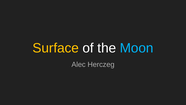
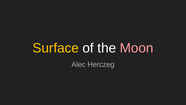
Moon colour: light blue -> pink
